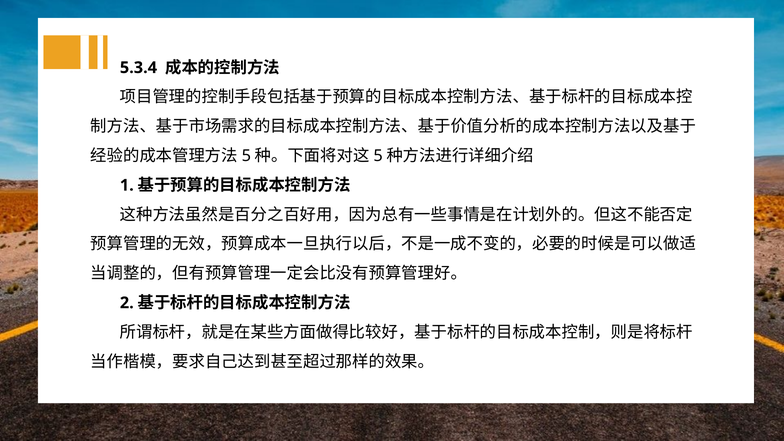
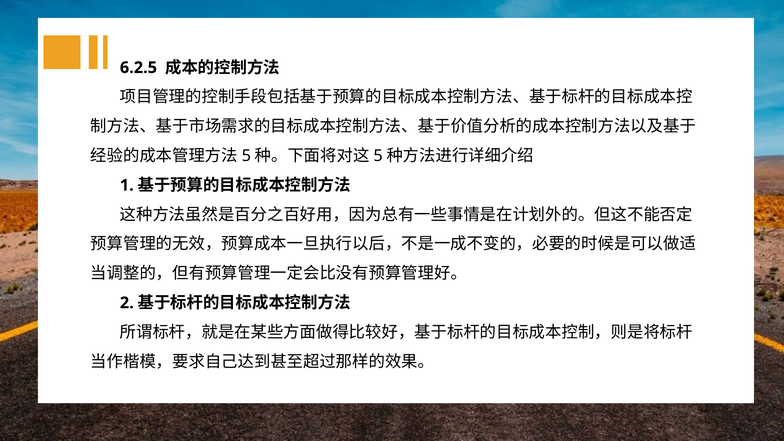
5.3.4: 5.3.4 -> 6.2.5
